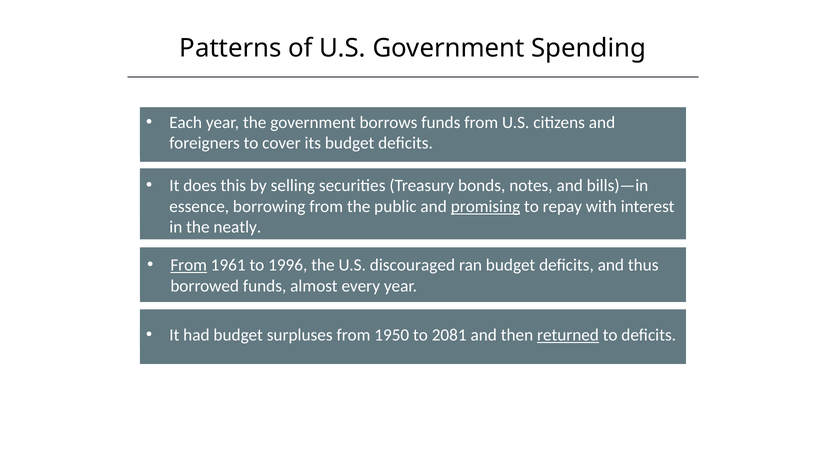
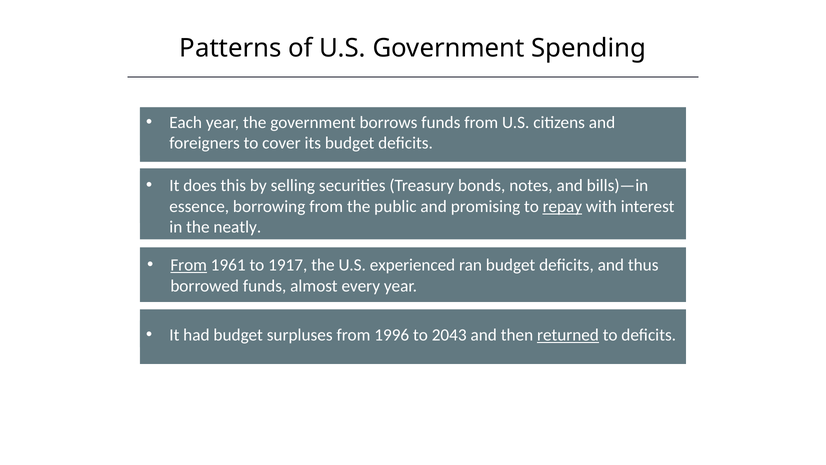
promising underline: present -> none
repay underline: none -> present
1996: 1996 -> 1917
discouraged: discouraged -> experienced
1950: 1950 -> 1996
2081: 2081 -> 2043
